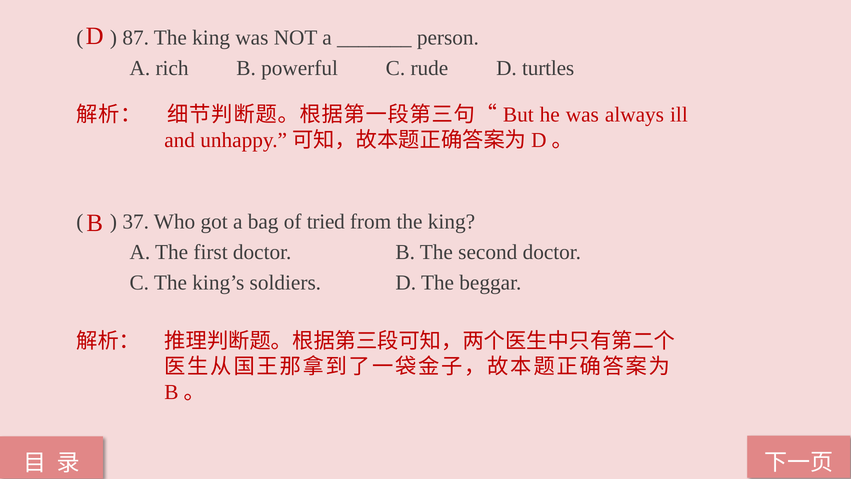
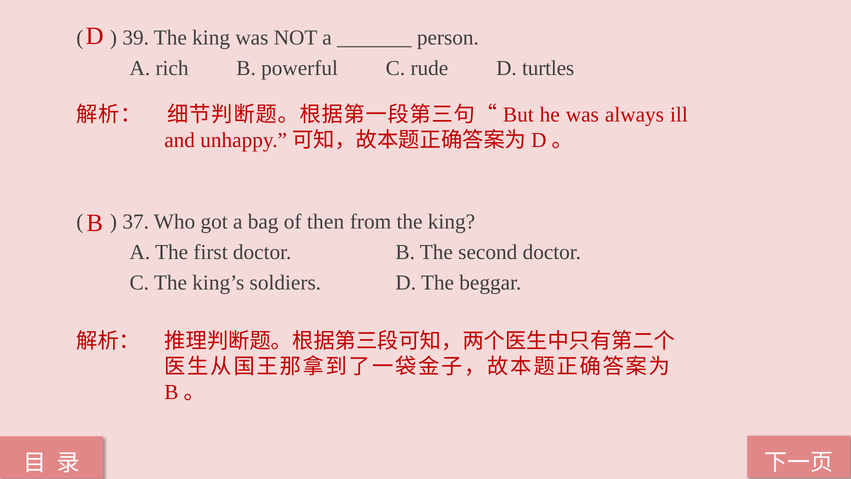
87: 87 -> 39
tried: tried -> then
